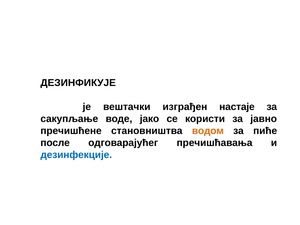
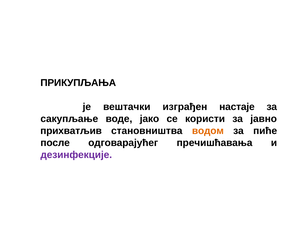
ДЕЗИНФИКУЈЕ: ДЕЗИНФИКУЈЕ -> ПРИКУПЉАЊА
пречишћене: пречишћене -> прихватљив
дезинфекције colour: blue -> purple
